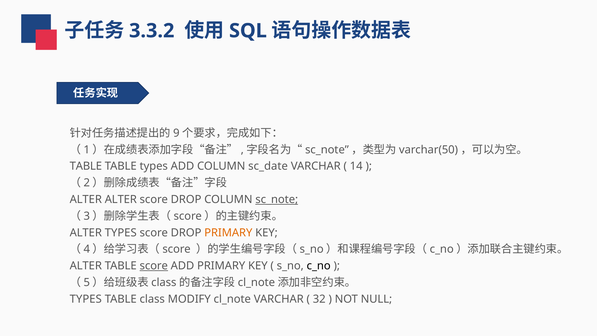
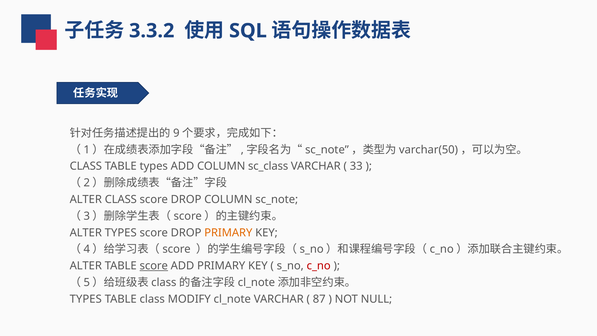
TABLE at (86, 166): TABLE -> CLASS
sc_date: sc_date -> sc_class
14: 14 -> 33
ALTER ALTER: ALTER -> CLASS
sc_note underline: present -> none
c_no colour: black -> red
32: 32 -> 87
